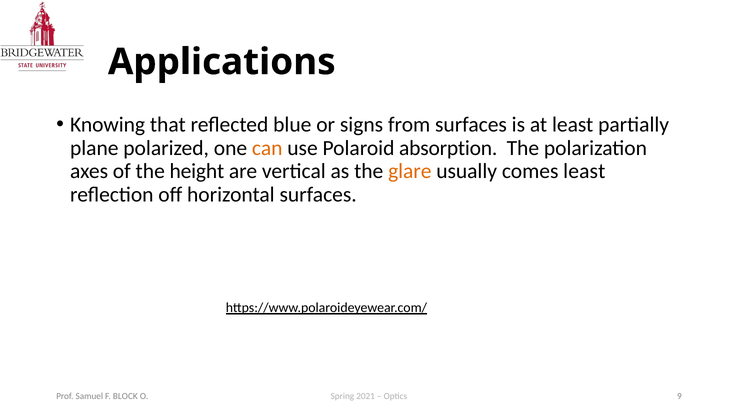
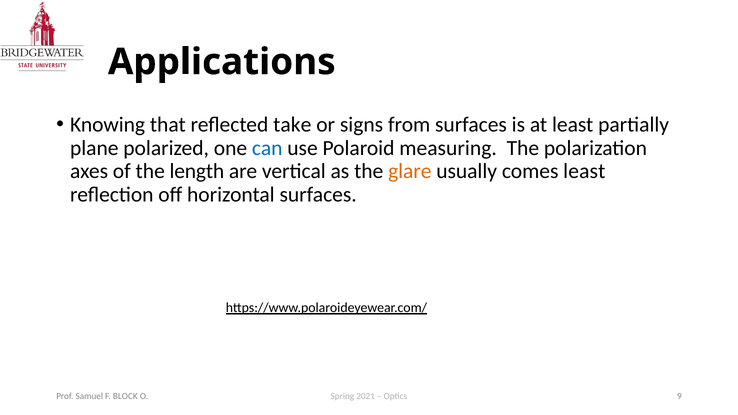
blue: blue -> take
can colour: orange -> blue
absorption: absorption -> measuring
height: height -> length
